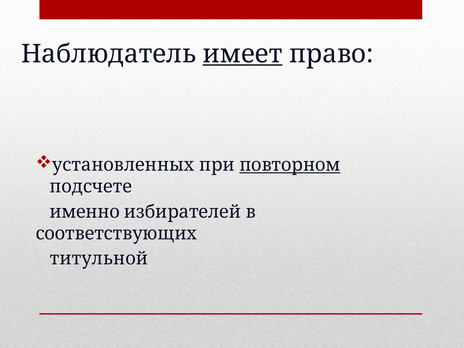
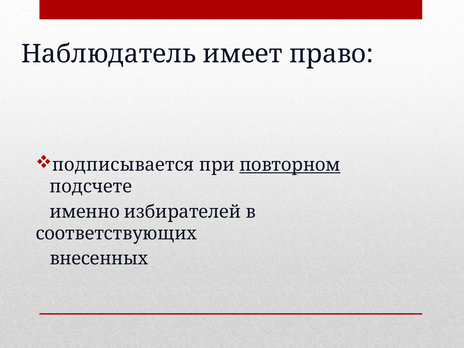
имеет underline: present -> none
установленных: установленных -> подписывается
титульной: титульной -> внесенных
